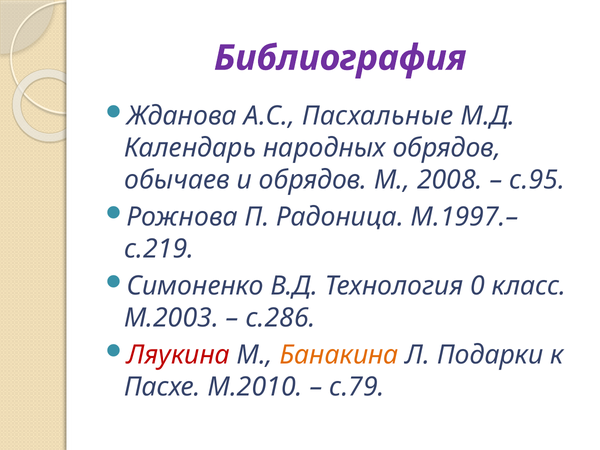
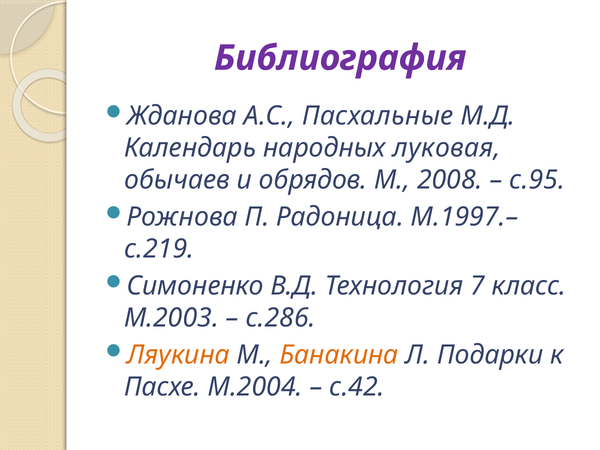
народных обрядов: обрядов -> луковая
0: 0 -> 7
Ляукина colour: red -> orange
М.2010: М.2010 -> М.2004
с.79: с.79 -> с.42
